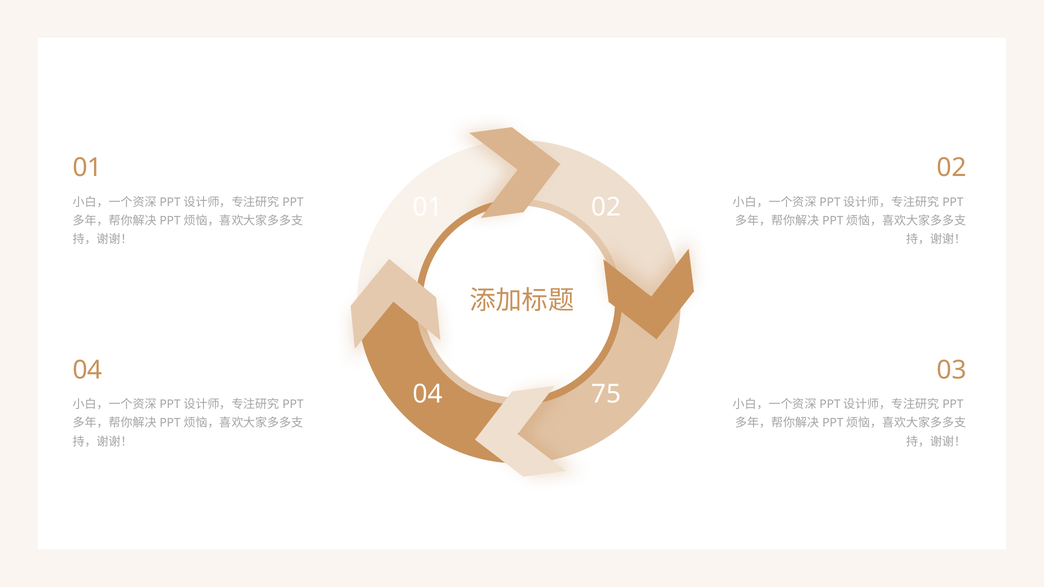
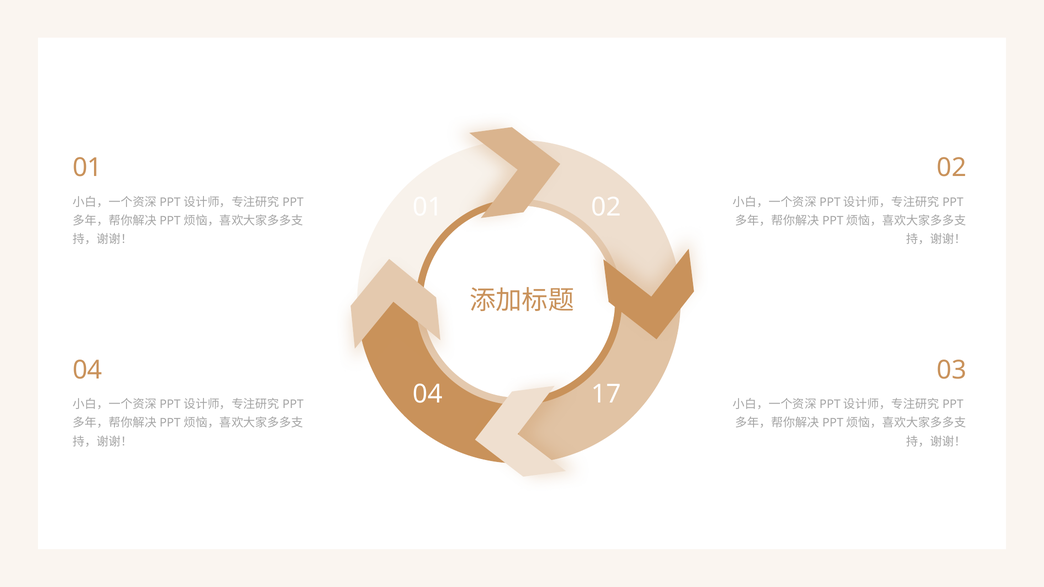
75: 75 -> 17
